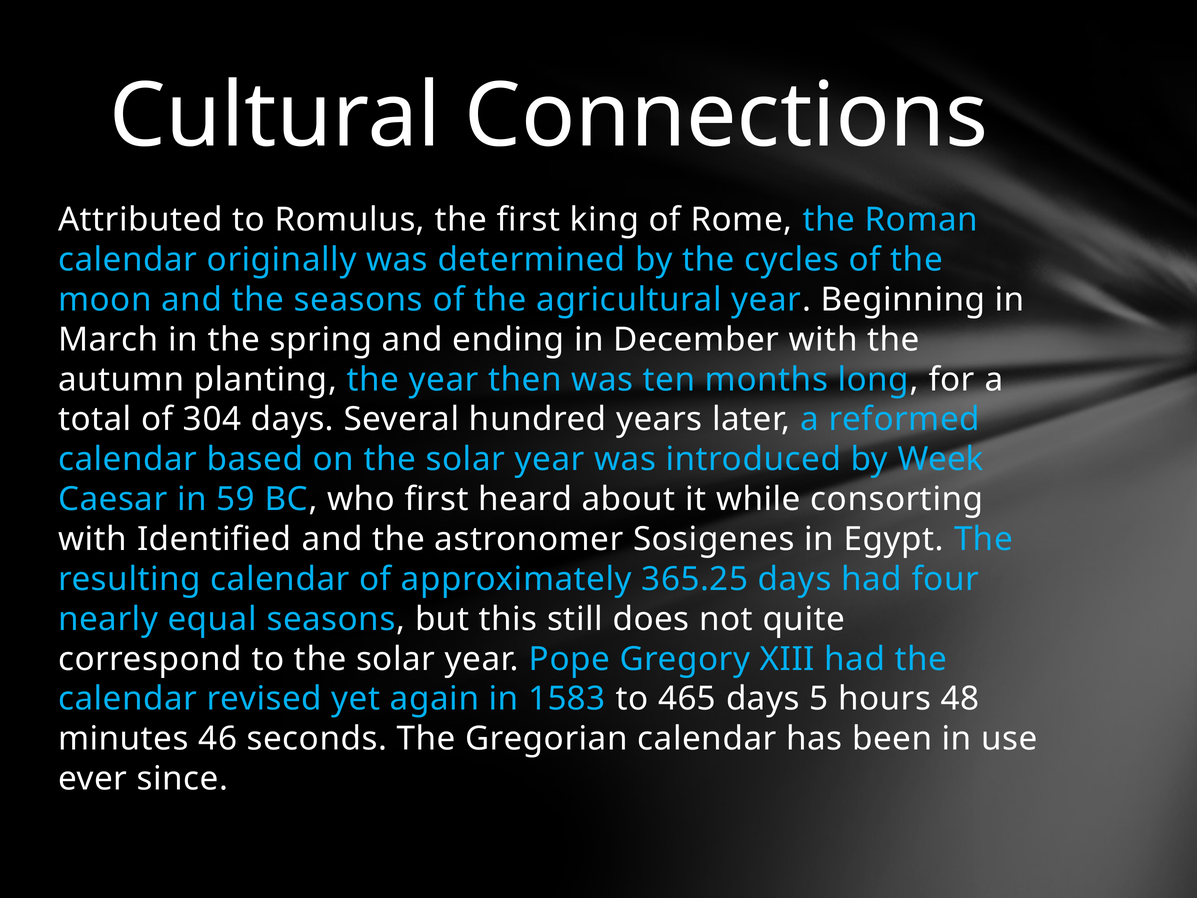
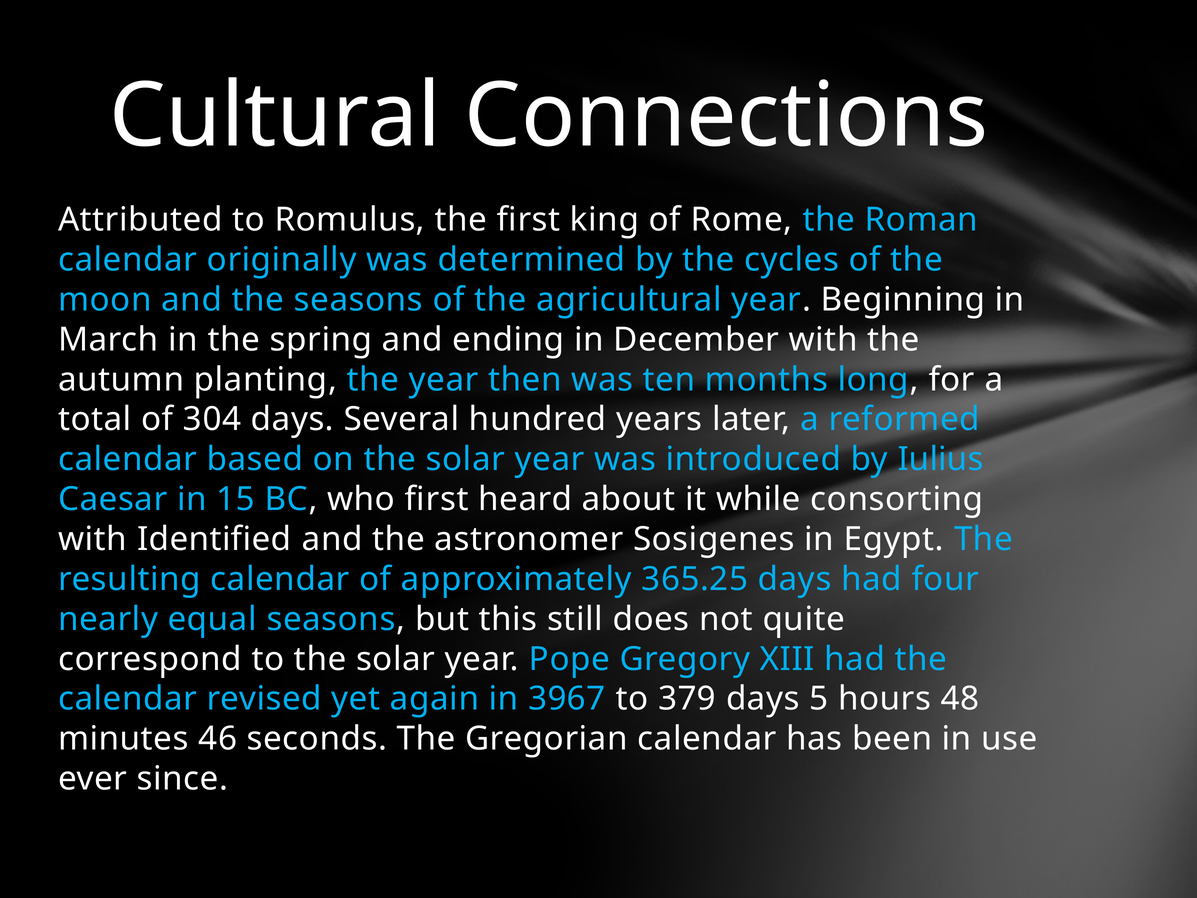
Week: Week -> Iulius
59: 59 -> 15
1583: 1583 -> 3967
465: 465 -> 379
